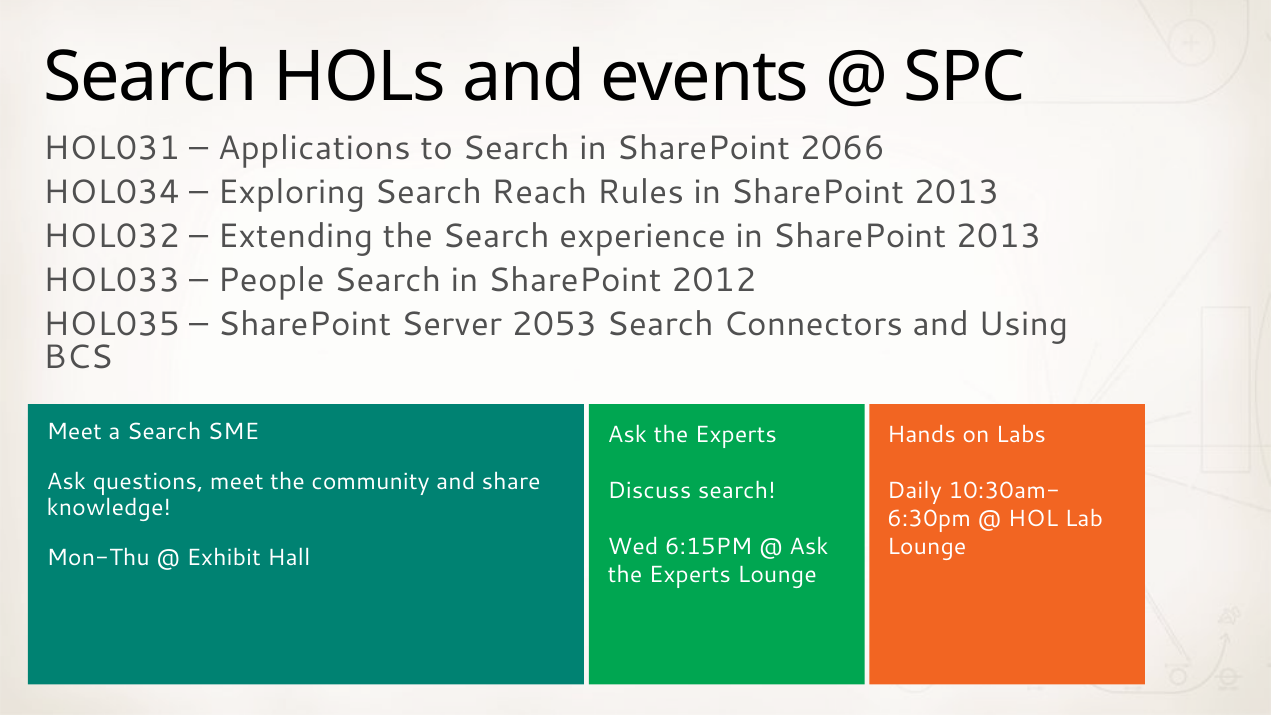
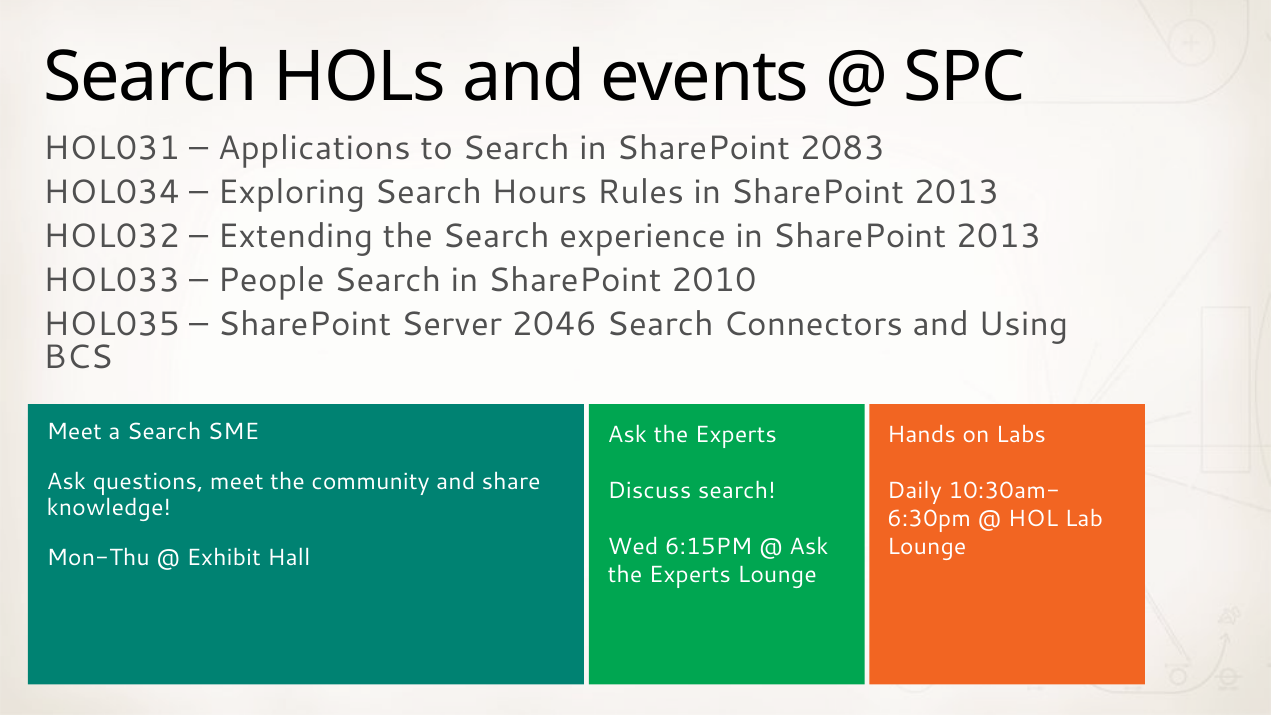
2066: 2066 -> 2083
Reach: Reach -> Hours
2012: 2012 -> 2010
2053: 2053 -> 2046
